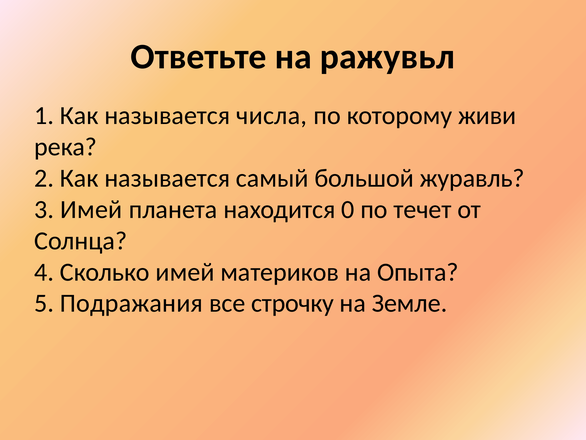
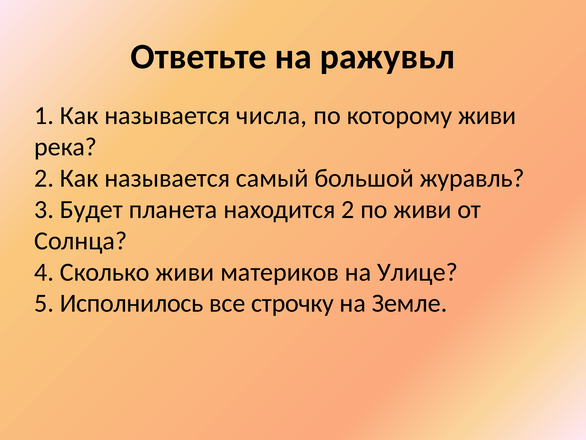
3 Имей: Имей -> Будет
находится 0: 0 -> 2
по течет: течет -> живи
Сколько имей: имей -> живи
Опыта: Опыта -> Улице
Подражания: Подражания -> Исполнилось
